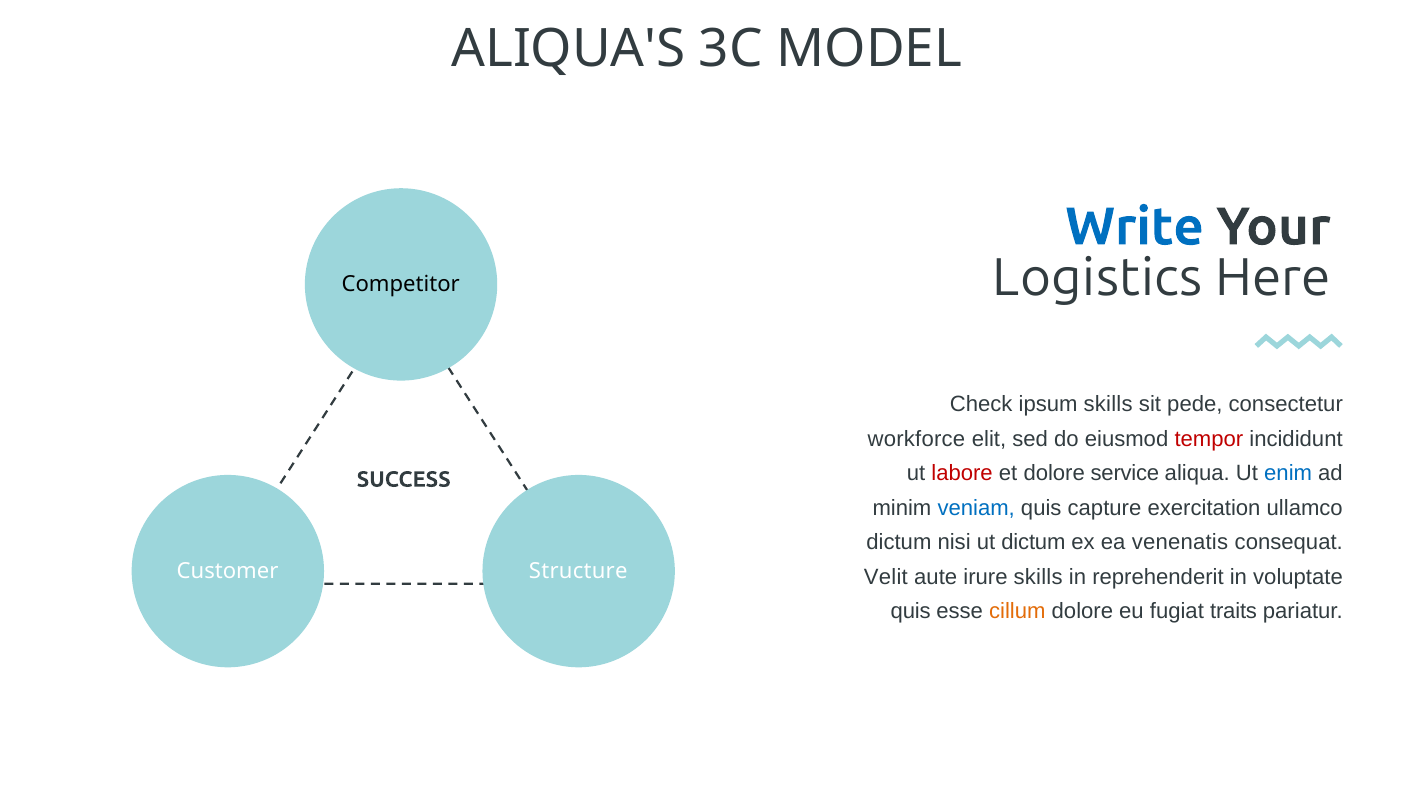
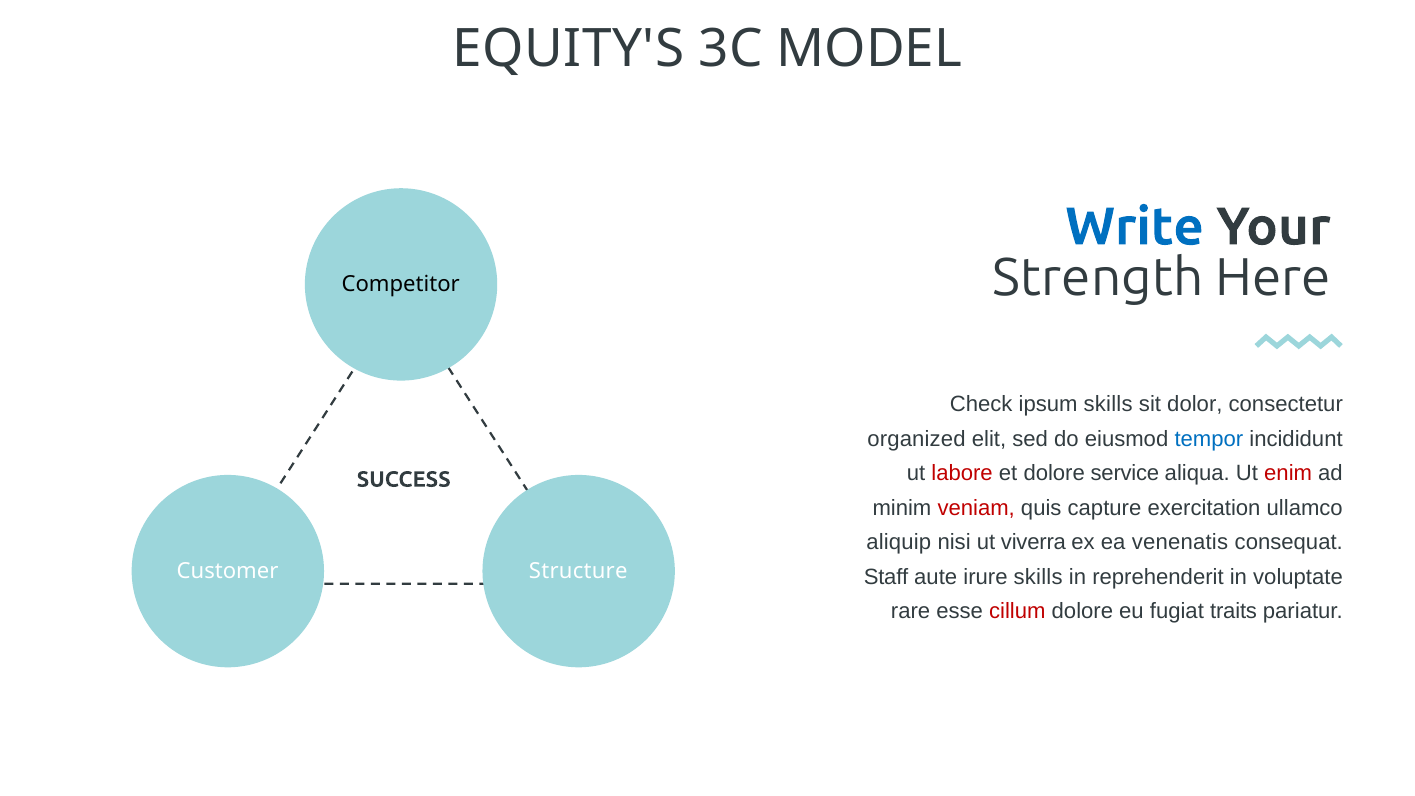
ALIQUA'S: ALIQUA'S -> EQUITY'S
Logistics: Logistics -> Strength
pede: pede -> dolor
workforce: workforce -> organized
tempor colour: red -> blue
enim colour: blue -> red
veniam colour: blue -> red
dictum at (899, 542): dictum -> aliquip
ut dictum: dictum -> viverra
Velit: Velit -> Staff
quis at (911, 611): quis -> rare
cillum colour: orange -> red
